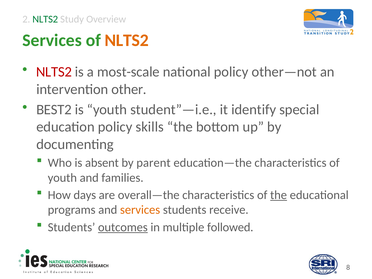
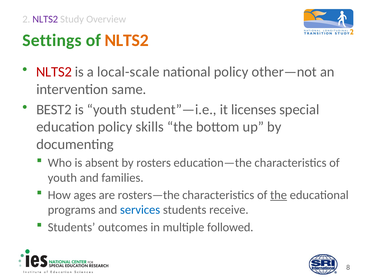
NLTS2 at (45, 19) colour: green -> purple
Services at (52, 40): Services -> Settings
most-scale: most-scale -> local-scale
other: other -> same
identify: identify -> licenses
parent: parent -> rosters
days: days -> ages
overall—the: overall—the -> rosters—the
services at (140, 210) colour: orange -> blue
outcomes underline: present -> none
